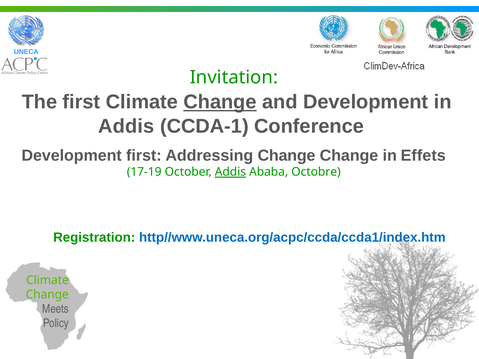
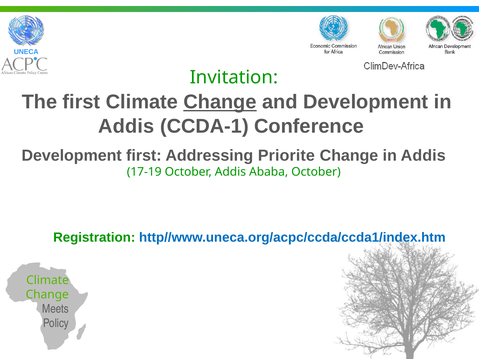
Addressing Change: Change -> Priorite
Change in Effets: Effets -> Addis
Addis at (230, 172) underline: present -> none
Ababa Octobre: Octobre -> October
